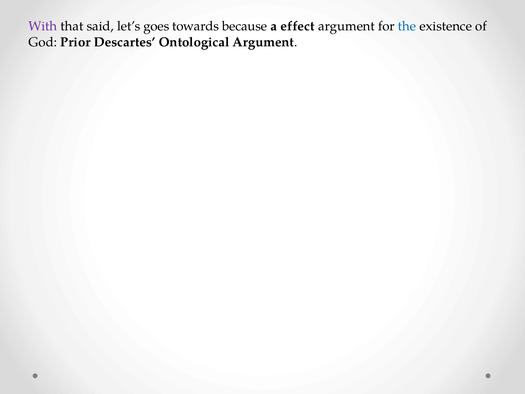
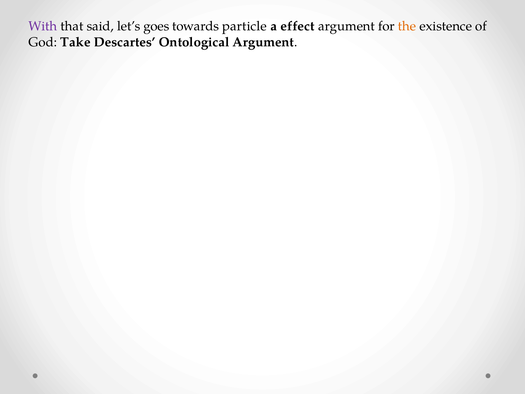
because: because -> particle
the colour: blue -> orange
Prior: Prior -> Take
